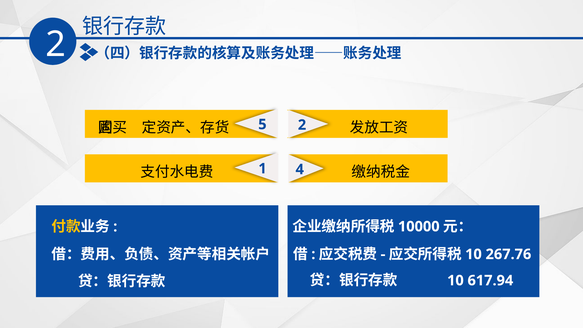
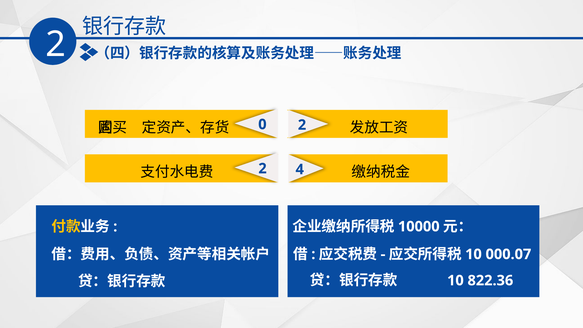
5: 5 -> 0
1 at (263, 169): 1 -> 2
267.76: 267.76 -> 000.07
617.94: 617.94 -> 822.36
